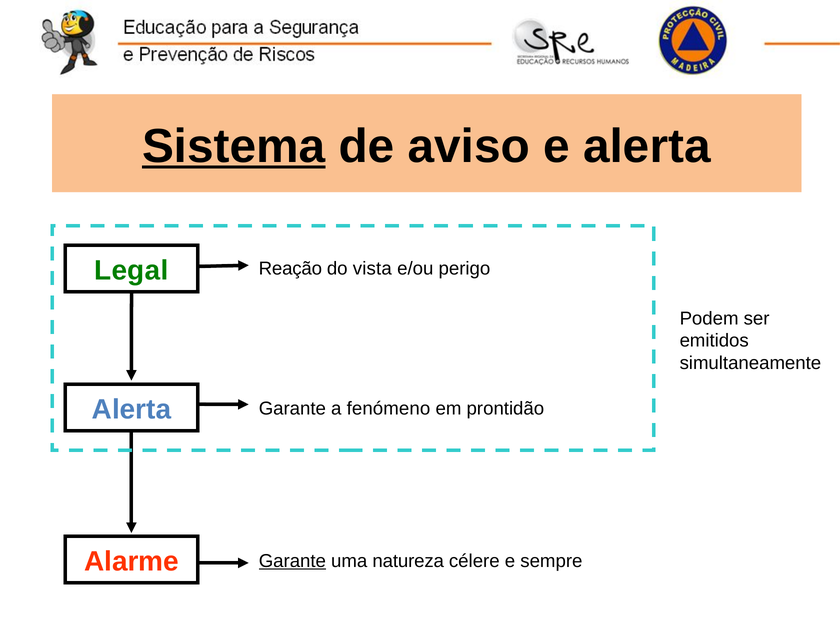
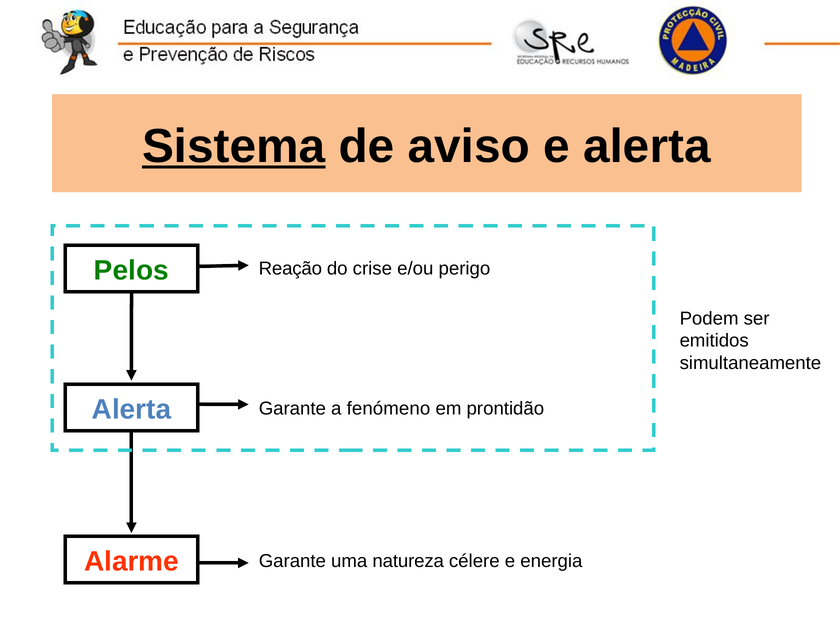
Legal: Legal -> Pelos
vista: vista -> crise
Garante at (292, 561) underline: present -> none
sempre: sempre -> energia
